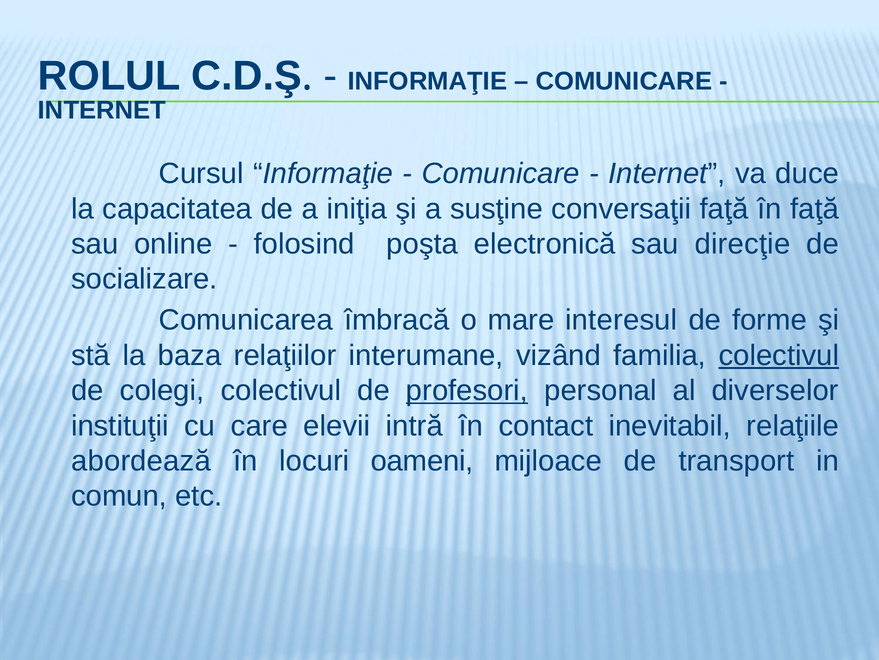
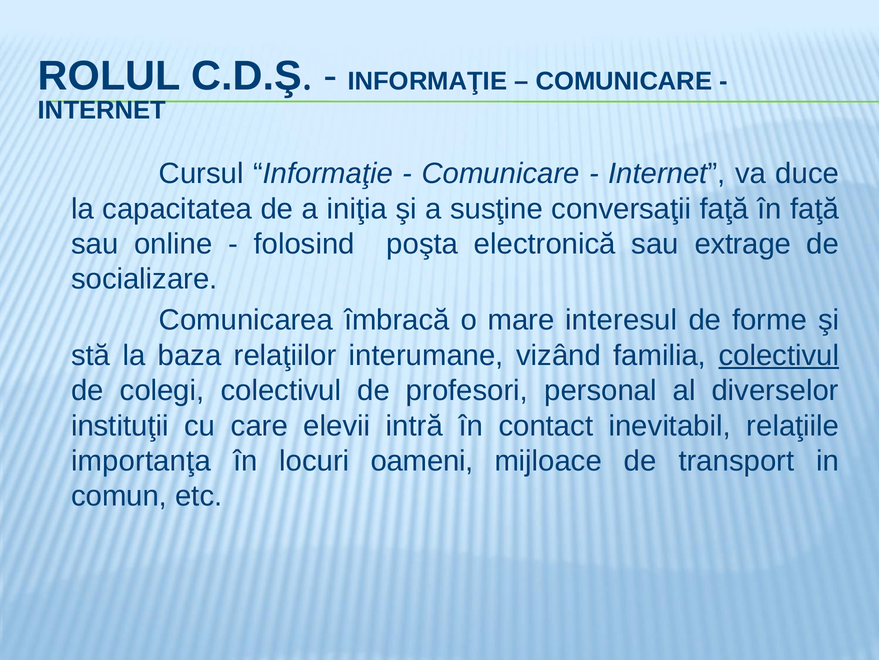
direcţie: direcţie -> extrage
profesori underline: present -> none
abordează: abordează -> importanţa
